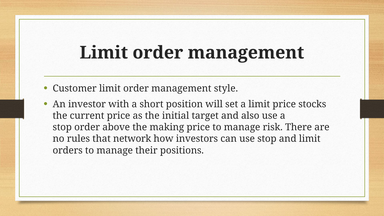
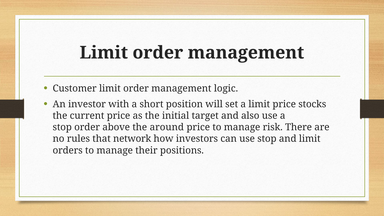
style: style -> logic
making: making -> around
